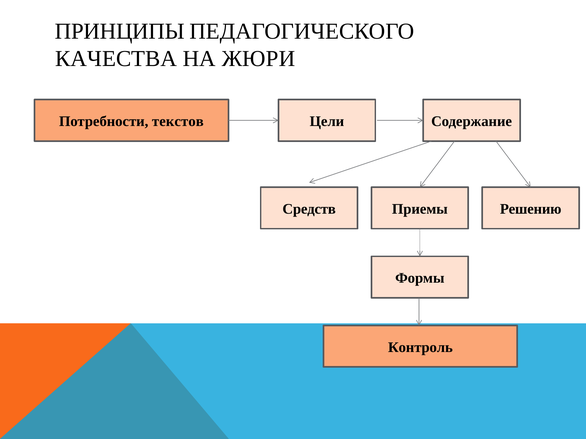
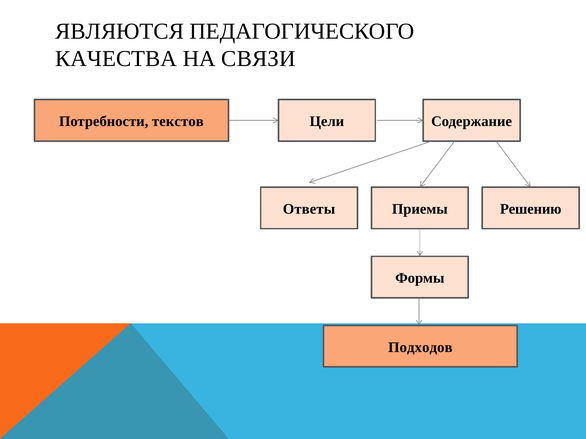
ПРИНЦИПЫ: ПРИНЦИПЫ -> ЯВЛЯЮТСЯ
ЖЮРИ: ЖЮРИ -> СВЯЗИ
Средств: Средств -> Ответы
Контроль: Контроль -> Подходов
